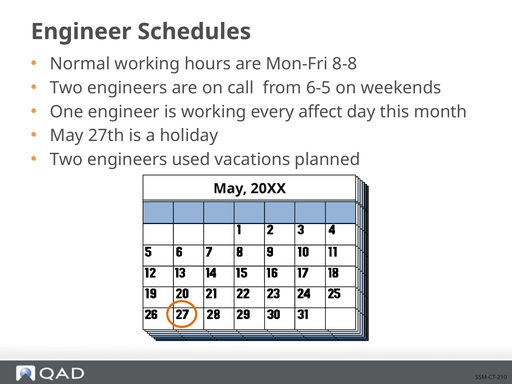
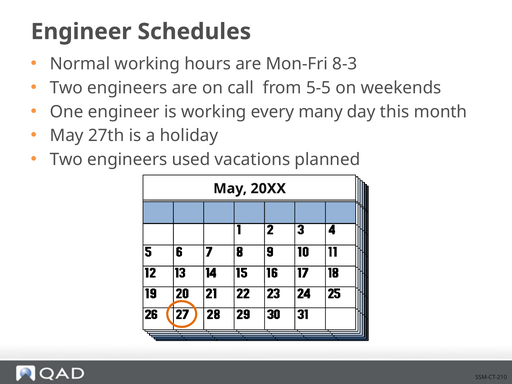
8-8: 8-8 -> 8-3
6-5: 6-5 -> 5-5
affect: affect -> many
